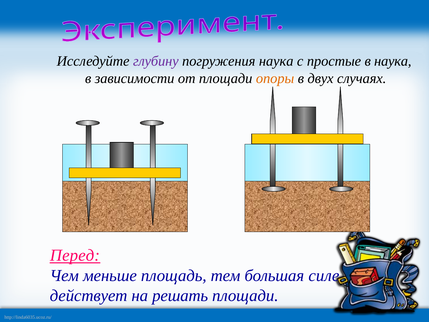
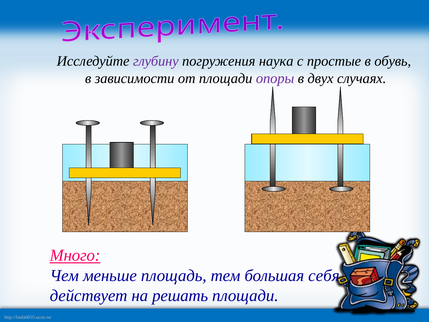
в наука: наука -> обувь
опоры colour: orange -> purple
Перед: Перед -> Много
силе: силе -> себя
